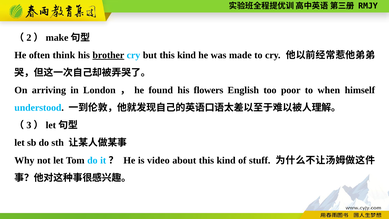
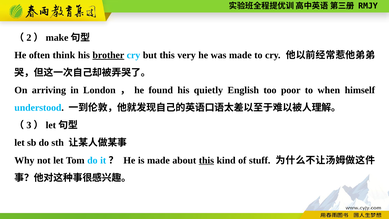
but this kind: kind -> very
flowers: flowers -> quietly
is video: video -> made
this at (206, 160) underline: none -> present
